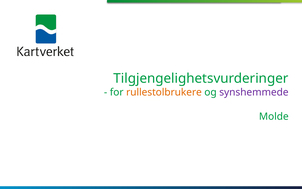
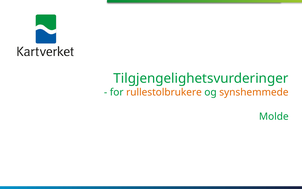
synshemmede colour: purple -> orange
